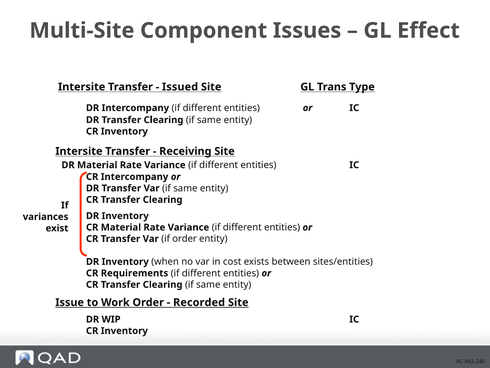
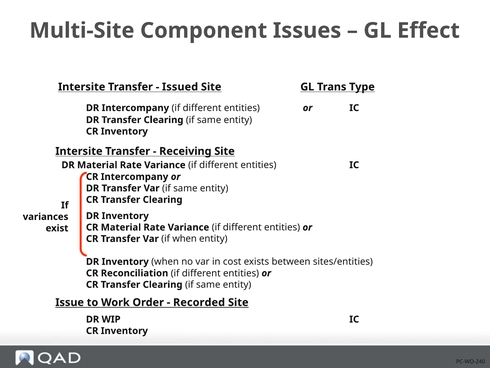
if order: order -> when
Requirements: Requirements -> Reconciliation
